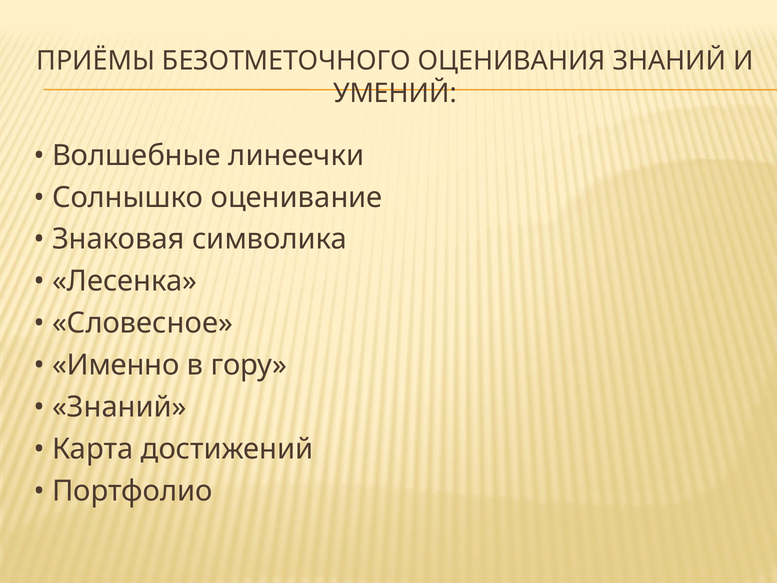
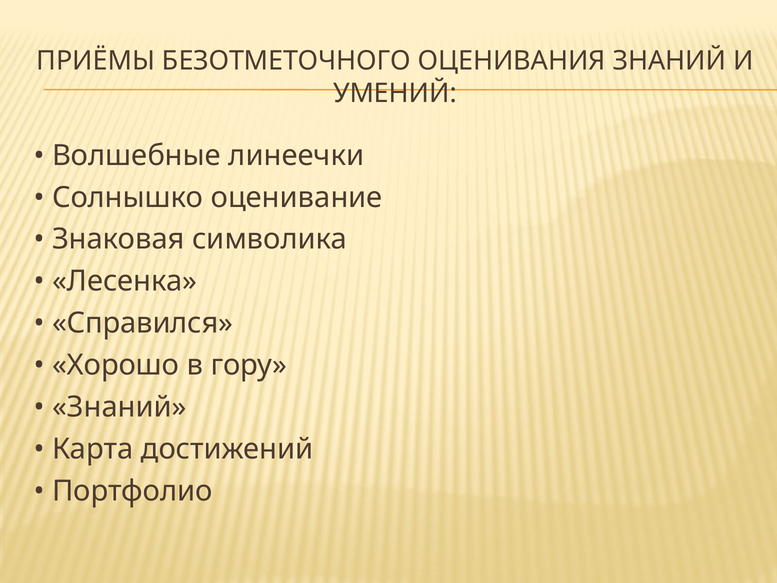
Словесное: Словесное -> Справился
Именно: Именно -> Хорошо
